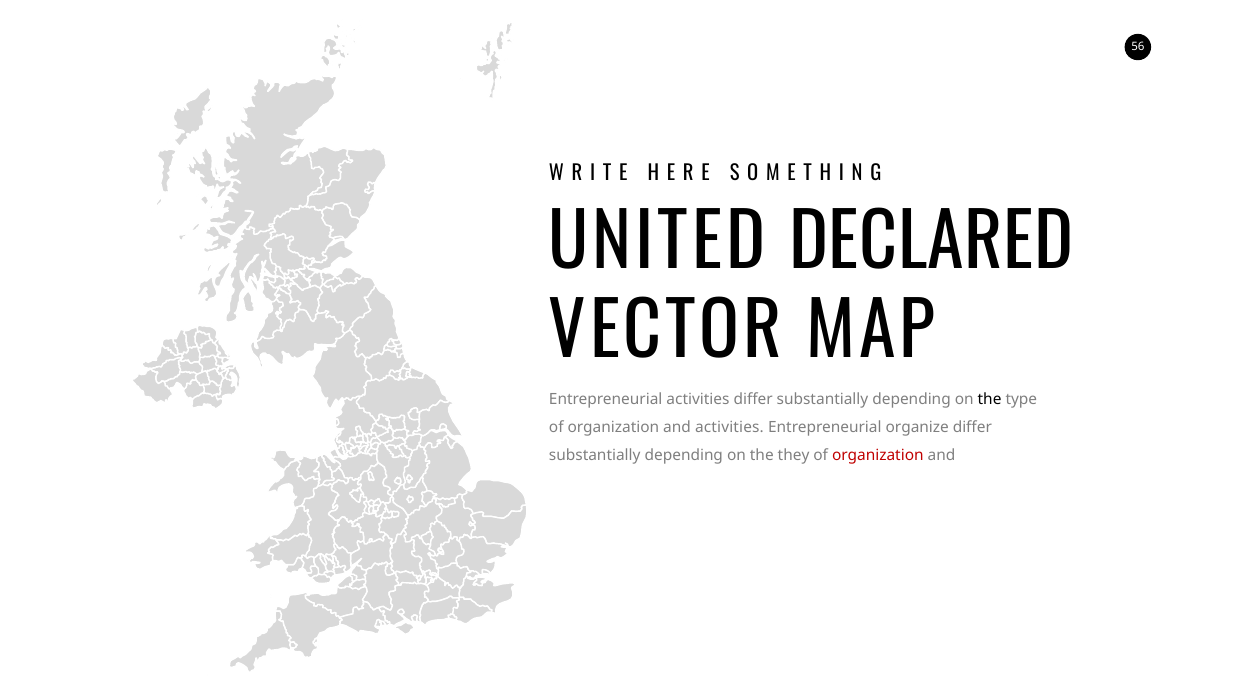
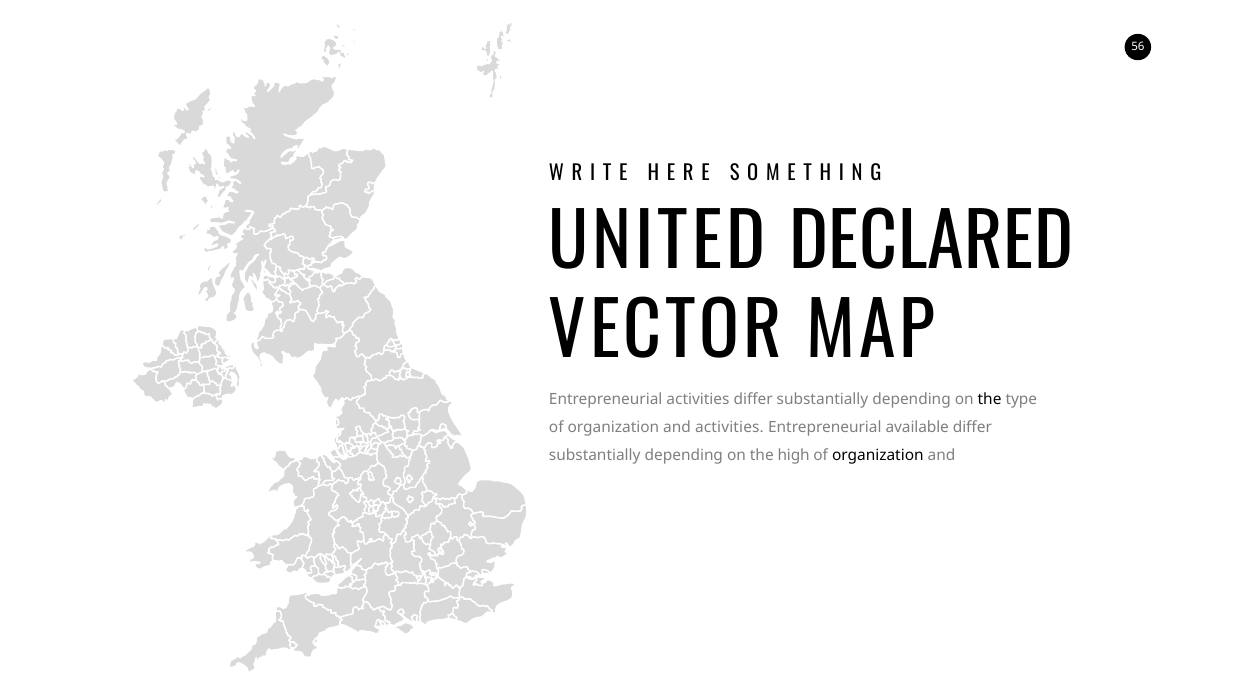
organize: organize -> available
they: they -> high
organization at (878, 455) colour: red -> black
